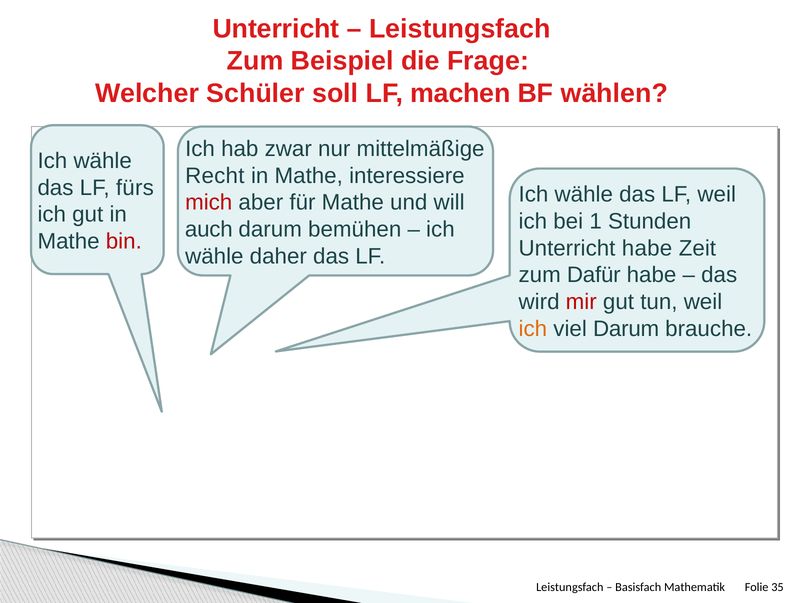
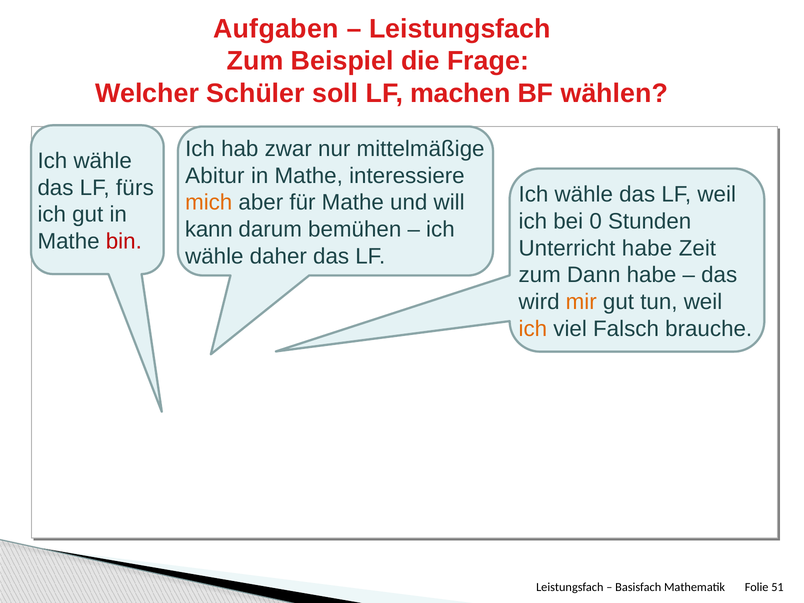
Unterricht at (276, 29): Unterricht -> Aufgaben
Recht: Recht -> Abitur
mich colour: red -> orange
1: 1 -> 0
auch: auch -> kann
Dafür: Dafür -> Dann
mir colour: red -> orange
viel Darum: Darum -> Falsch
35: 35 -> 51
